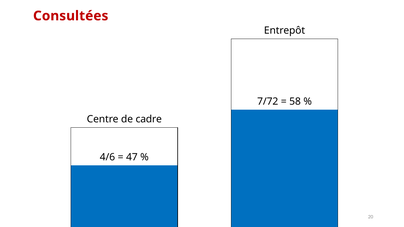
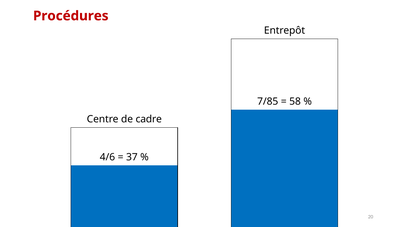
Consultées: Consultées -> Procédures
7/72: 7/72 -> 7/85
47: 47 -> 37
